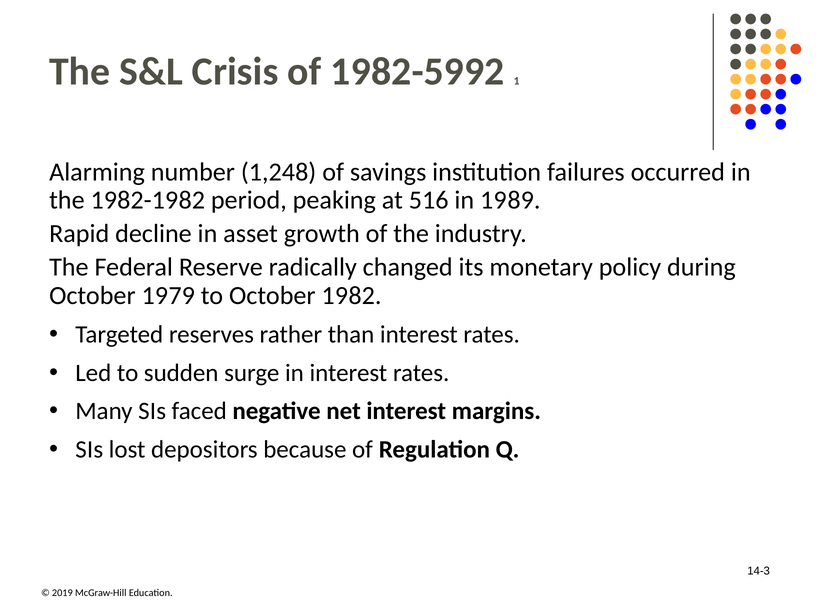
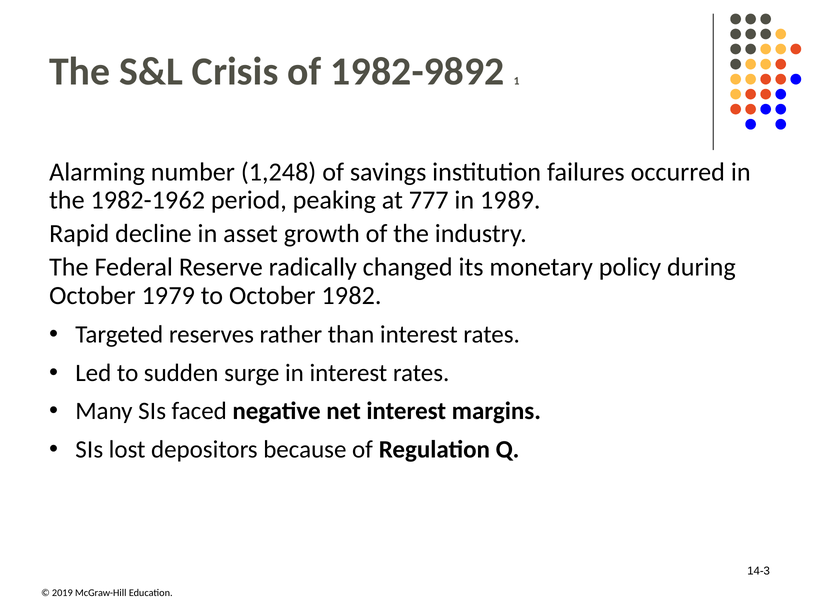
82-59: 82-59 -> 82-98
82-19 82: 82 -> 62
516: 516 -> 777
